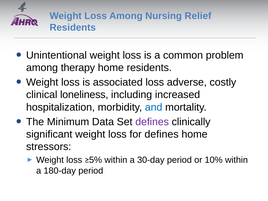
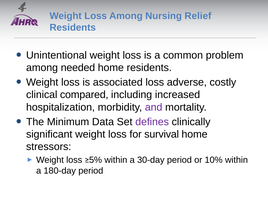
therapy: therapy -> needed
loneliness: loneliness -> compared
and colour: blue -> purple
for defines: defines -> survival
